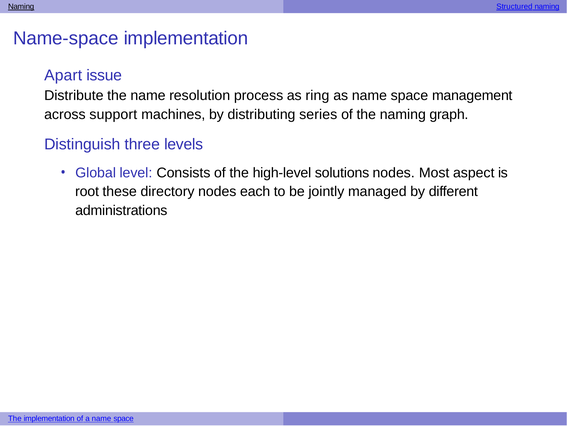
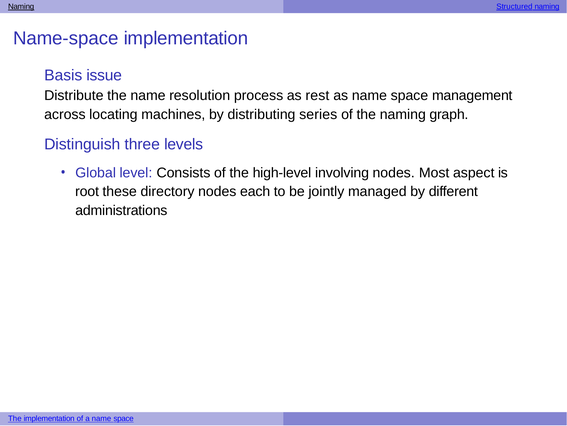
Apart: Apart -> Basis
ring: ring -> rest
support: support -> locating
solutions: solutions -> involving
